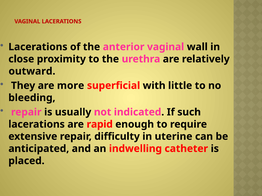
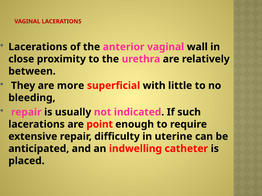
outward: outward -> between
rapid: rapid -> point
